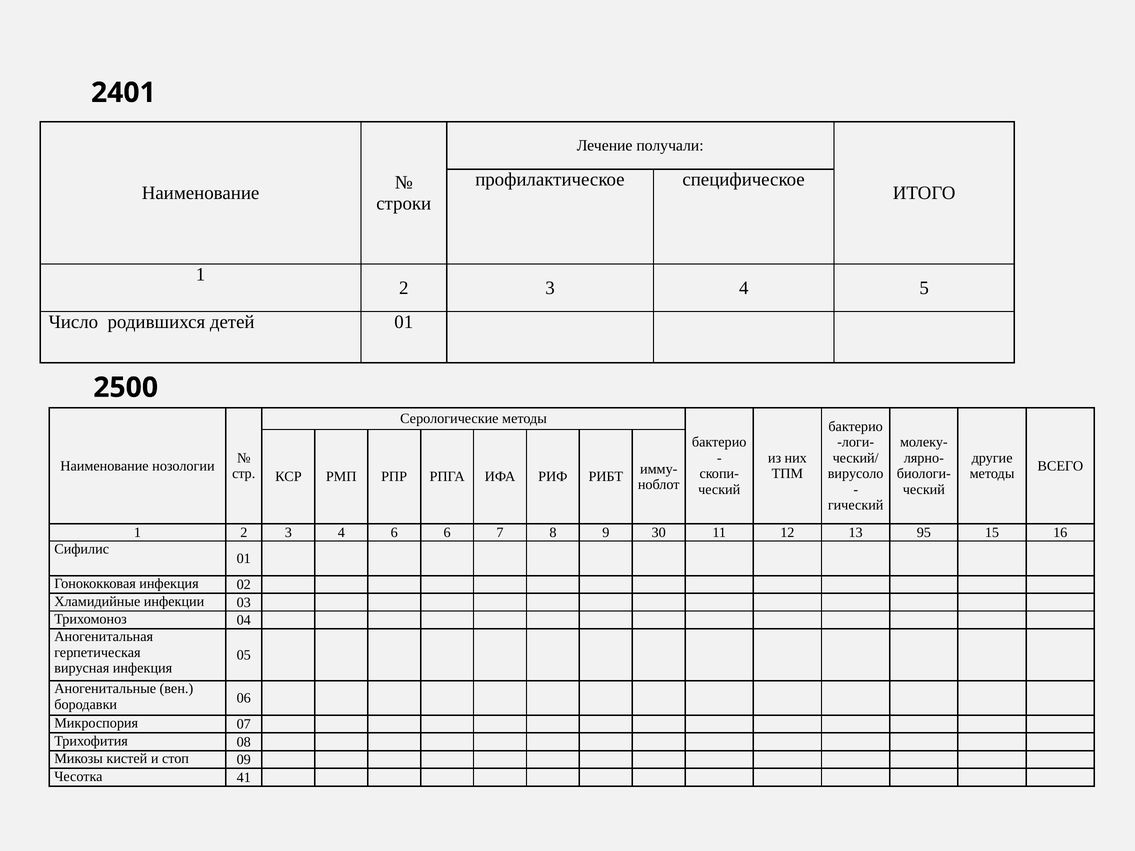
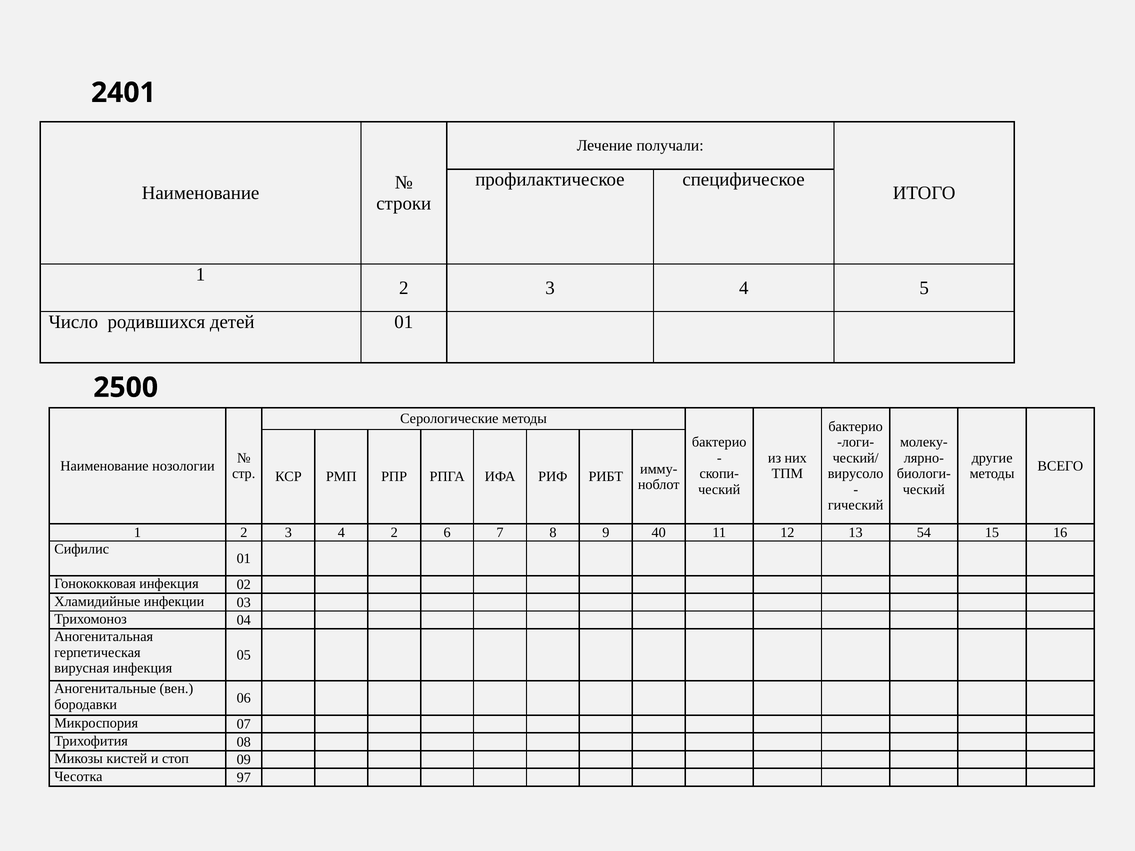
4 6: 6 -> 2
30: 30 -> 40
95: 95 -> 54
41: 41 -> 97
